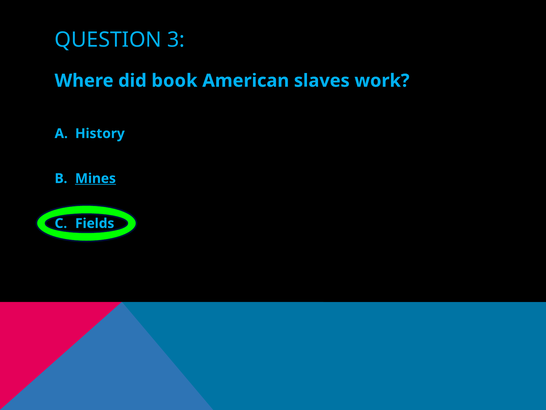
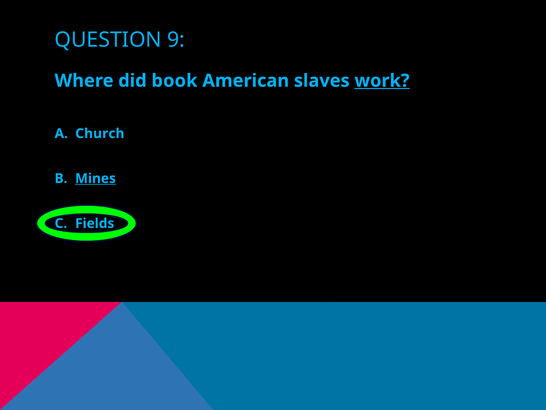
3: 3 -> 9
work underline: none -> present
History: History -> Church
